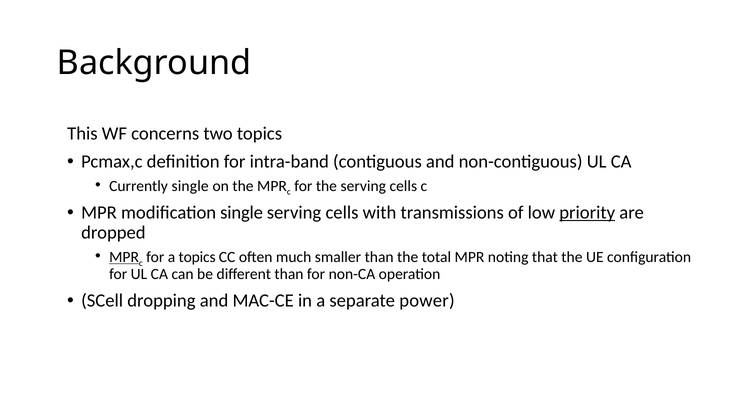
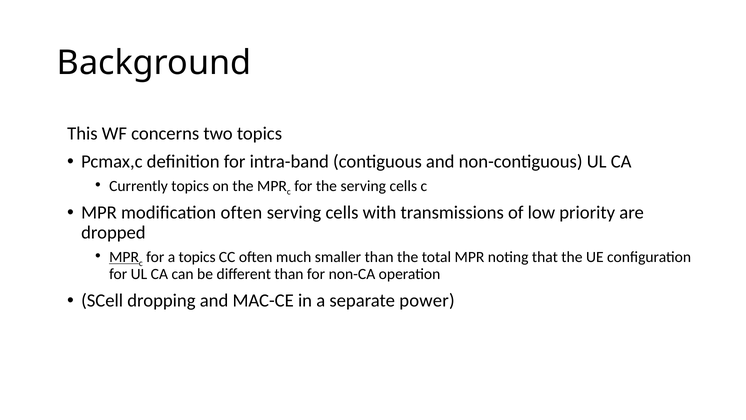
Currently single: single -> topics
modification single: single -> often
priority underline: present -> none
